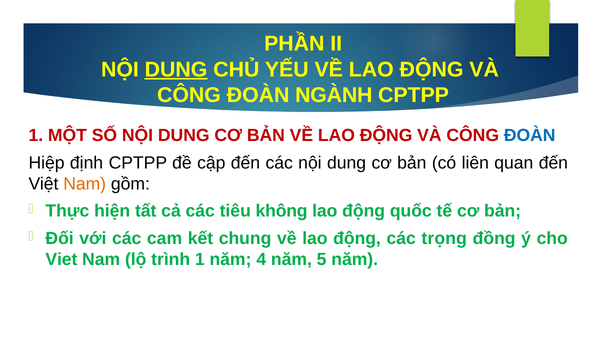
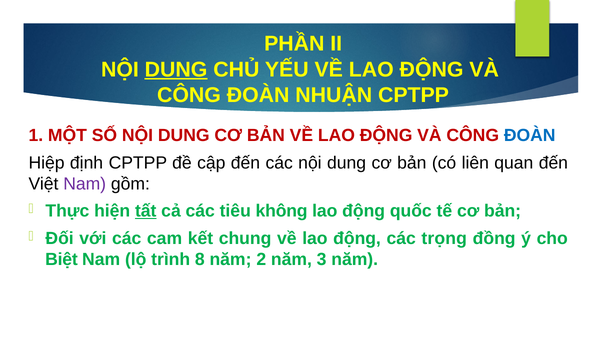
NGÀNH: NGÀNH -> NHUẬN
Nam at (85, 184) colour: orange -> purple
tất underline: none -> present
Viet: Viet -> Biệt
trình 1: 1 -> 8
4: 4 -> 2
5: 5 -> 3
